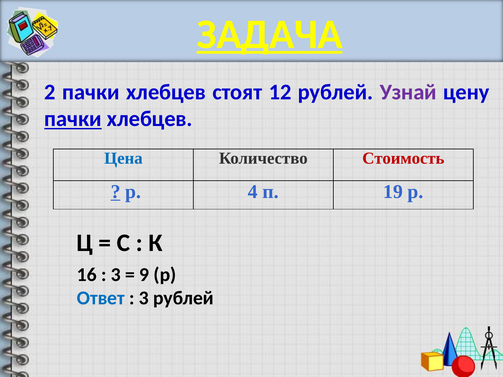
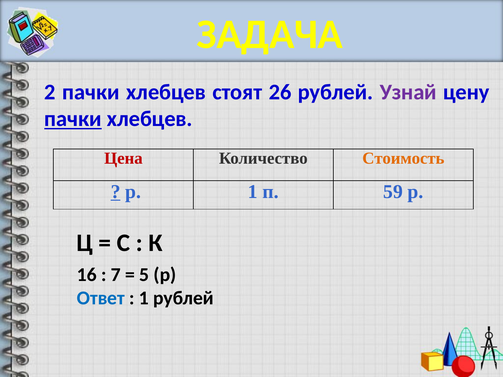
ЗАДАЧА underline: present -> none
12: 12 -> 26
Цена colour: blue -> red
Стоимость colour: red -> orange
р 4: 4 -> 1
19: 19 -> 59
3 at (116, 275): 3 -> 7
9: 9 -> 5
3 at (144, 298): 3 -> 1
